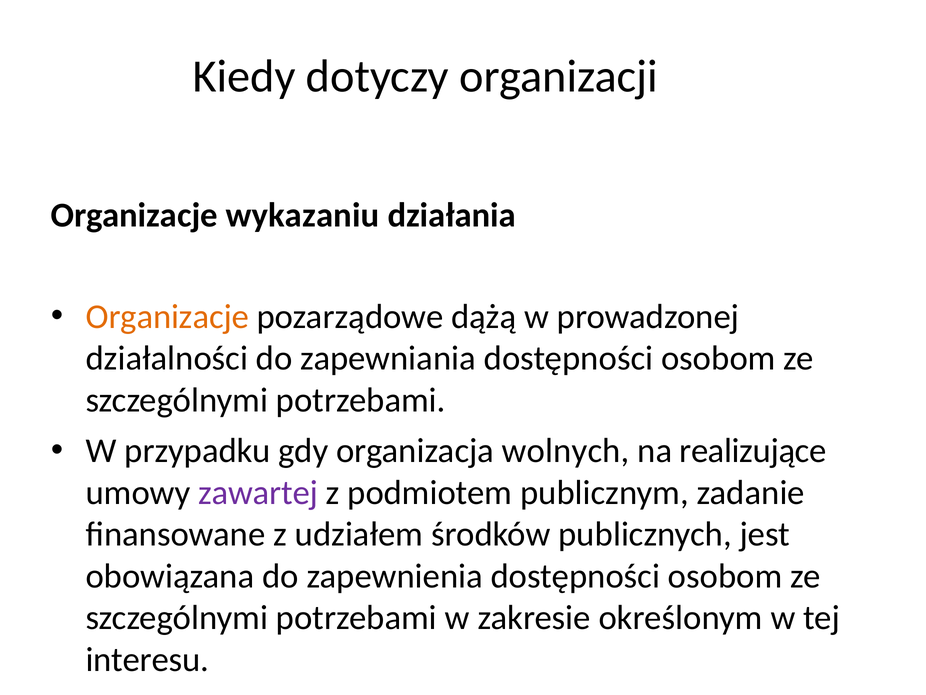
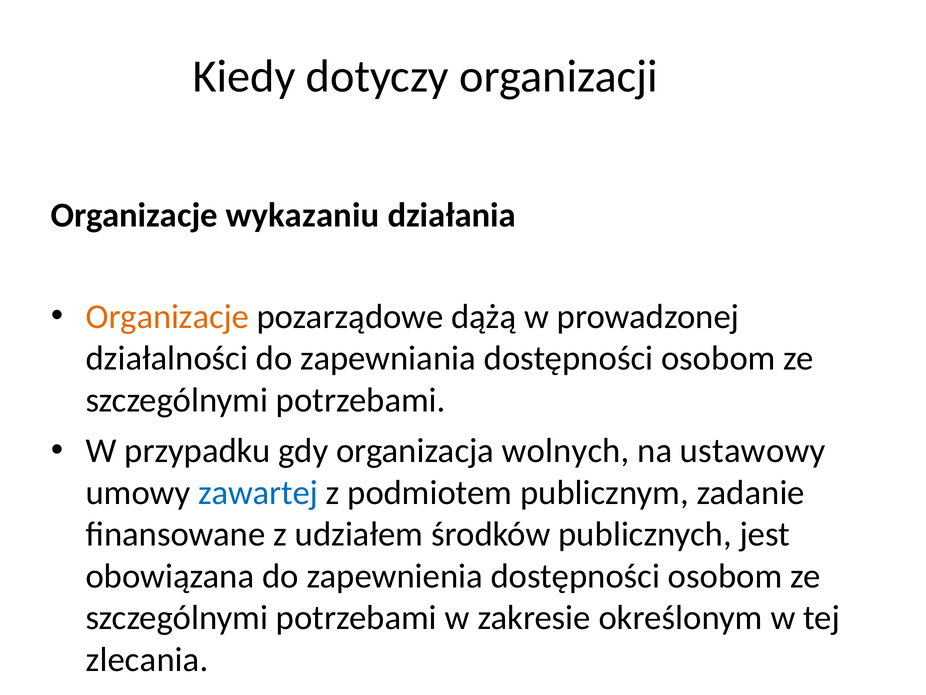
realizujące: realizujące -> ustawowy
zawartej colour: purple -> blue
interesu: interesu -> zlecania
